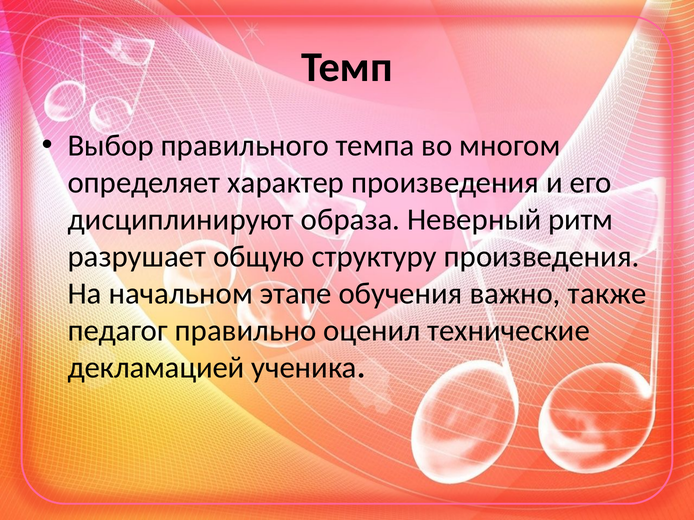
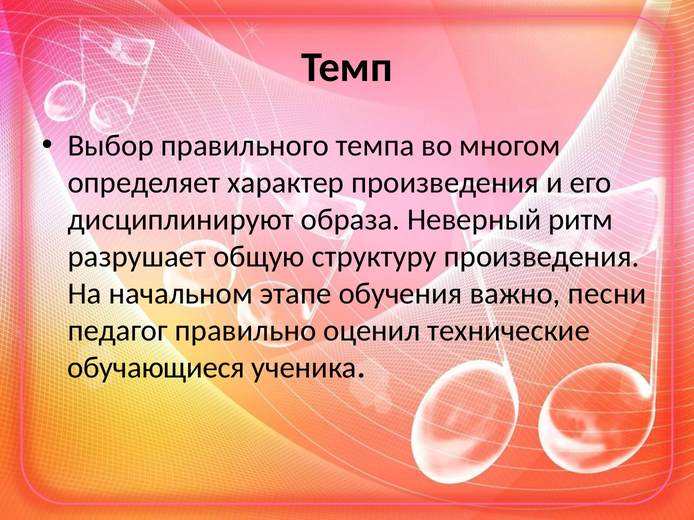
также: также -> песни
декламацией: декламацией -> обучающиеся
